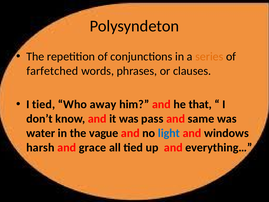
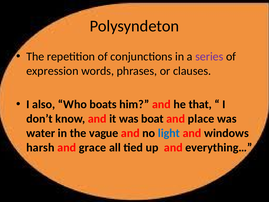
series colour: orange -> purple
farfetched: farfetched -> expression
I tied: tied -> also
away: away -> boats
pass: pass -> boat
same: same -> place
